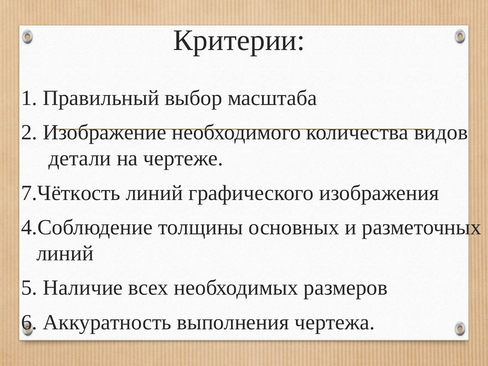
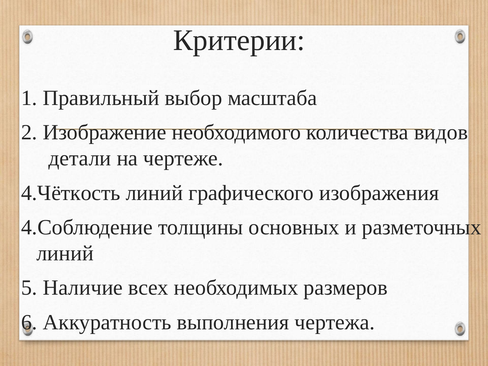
7.Чёткость: 7.Чёткость -> 4.Чёткость
